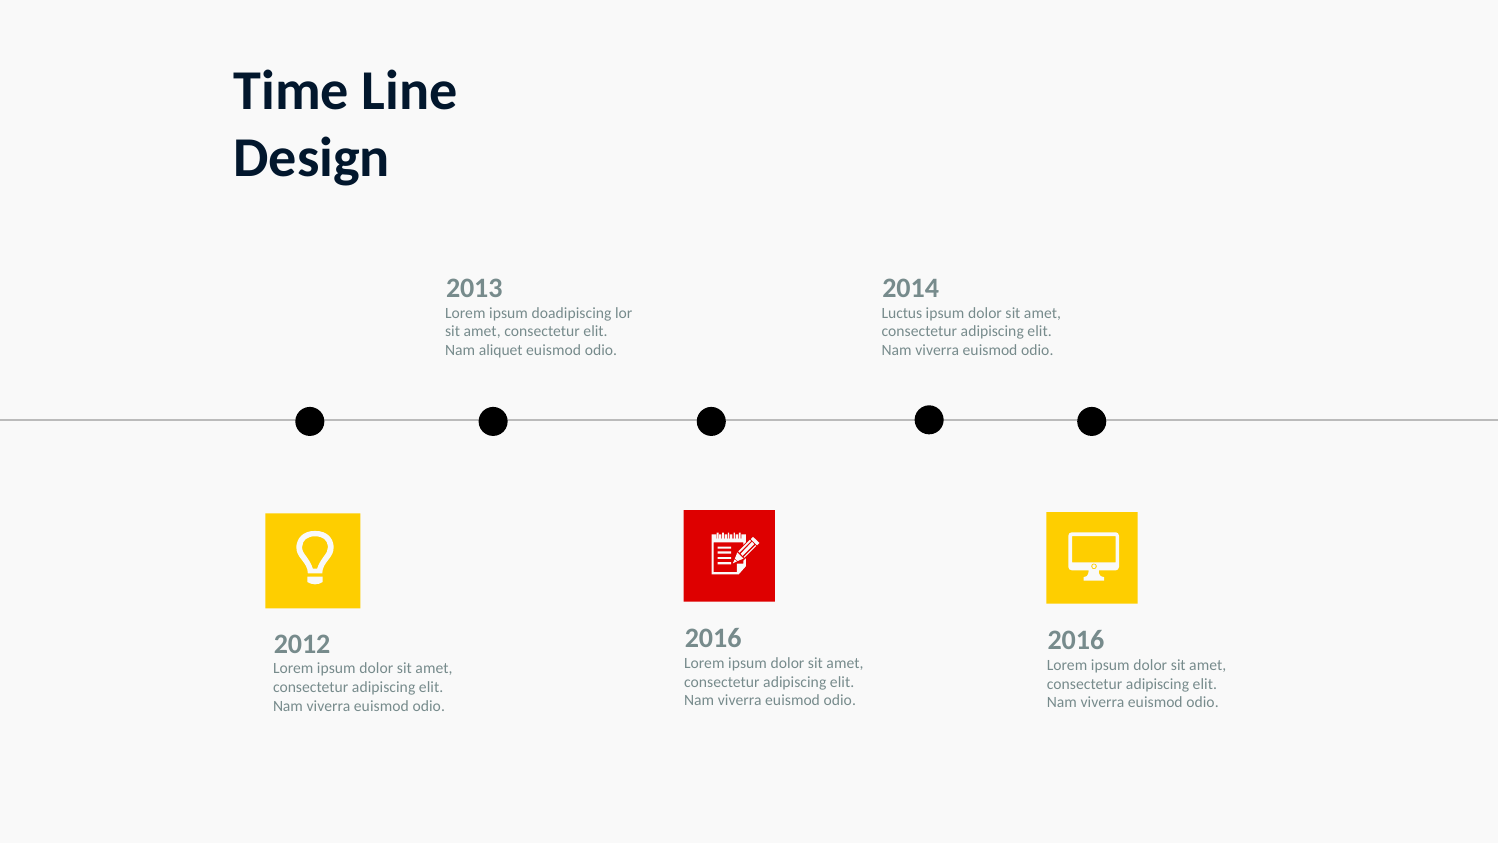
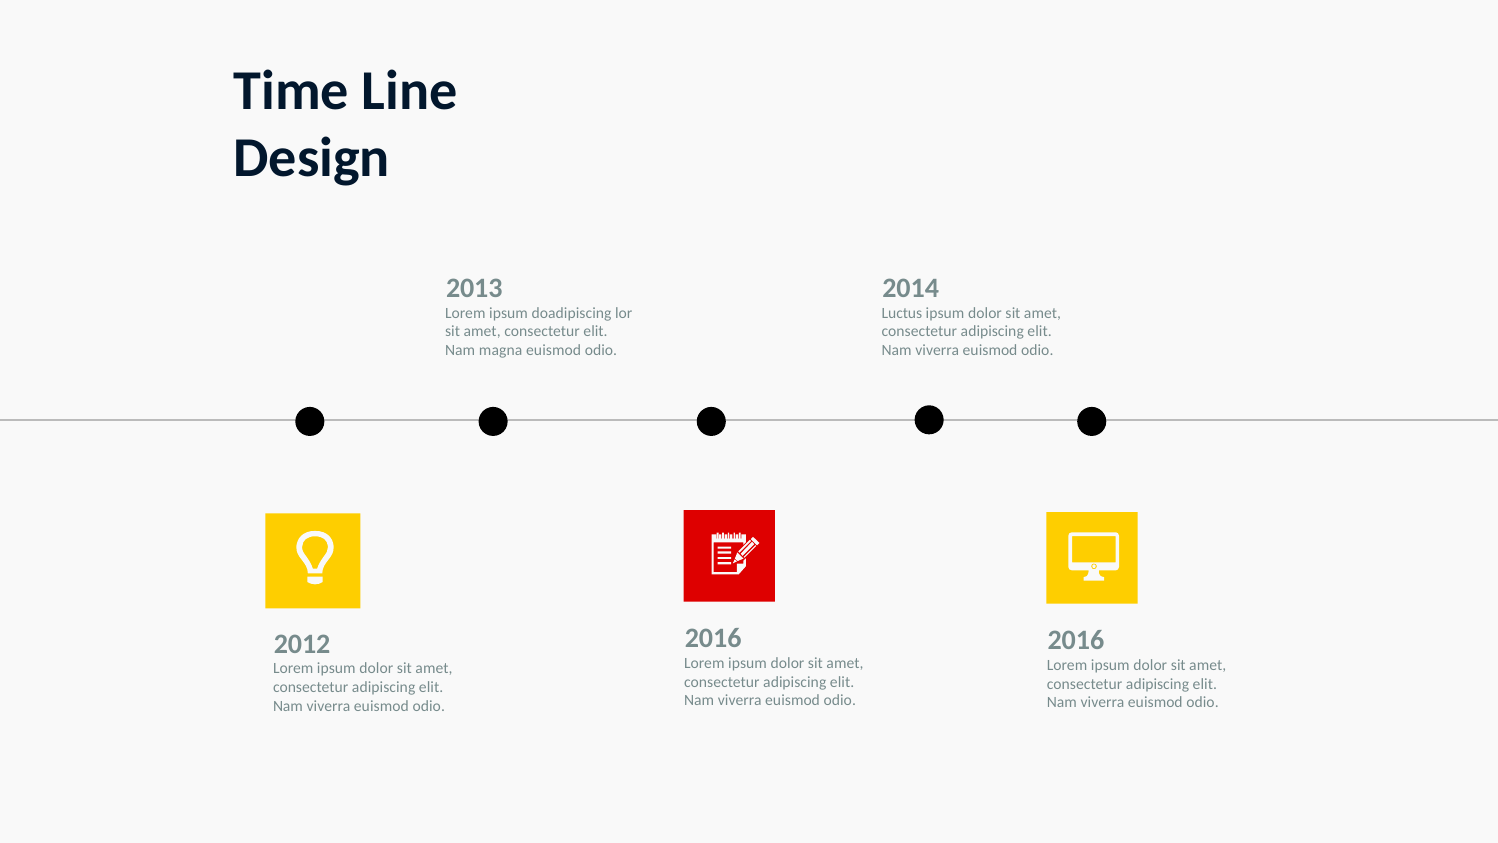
aliquet: aliquet -> magna
